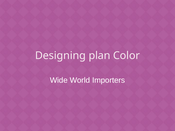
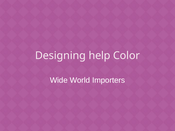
plan: plan -> help
